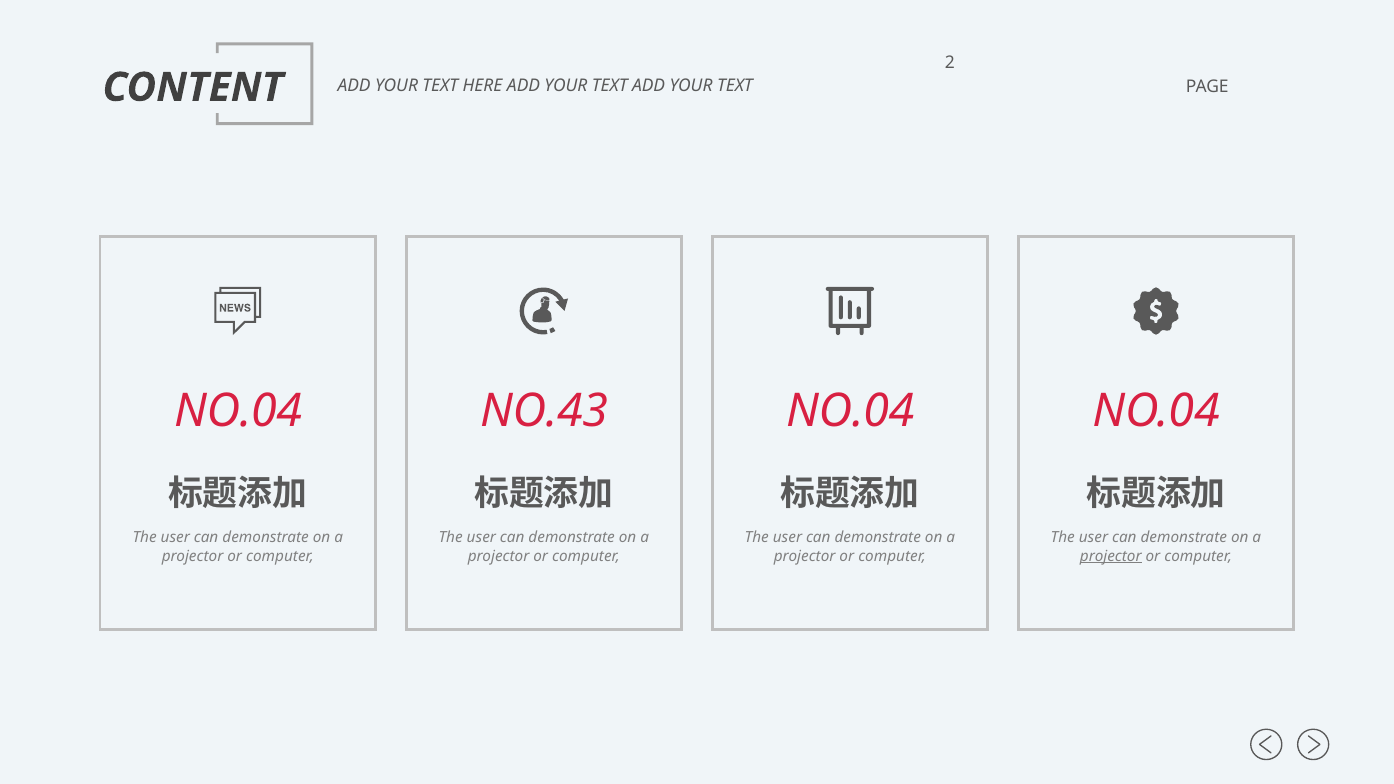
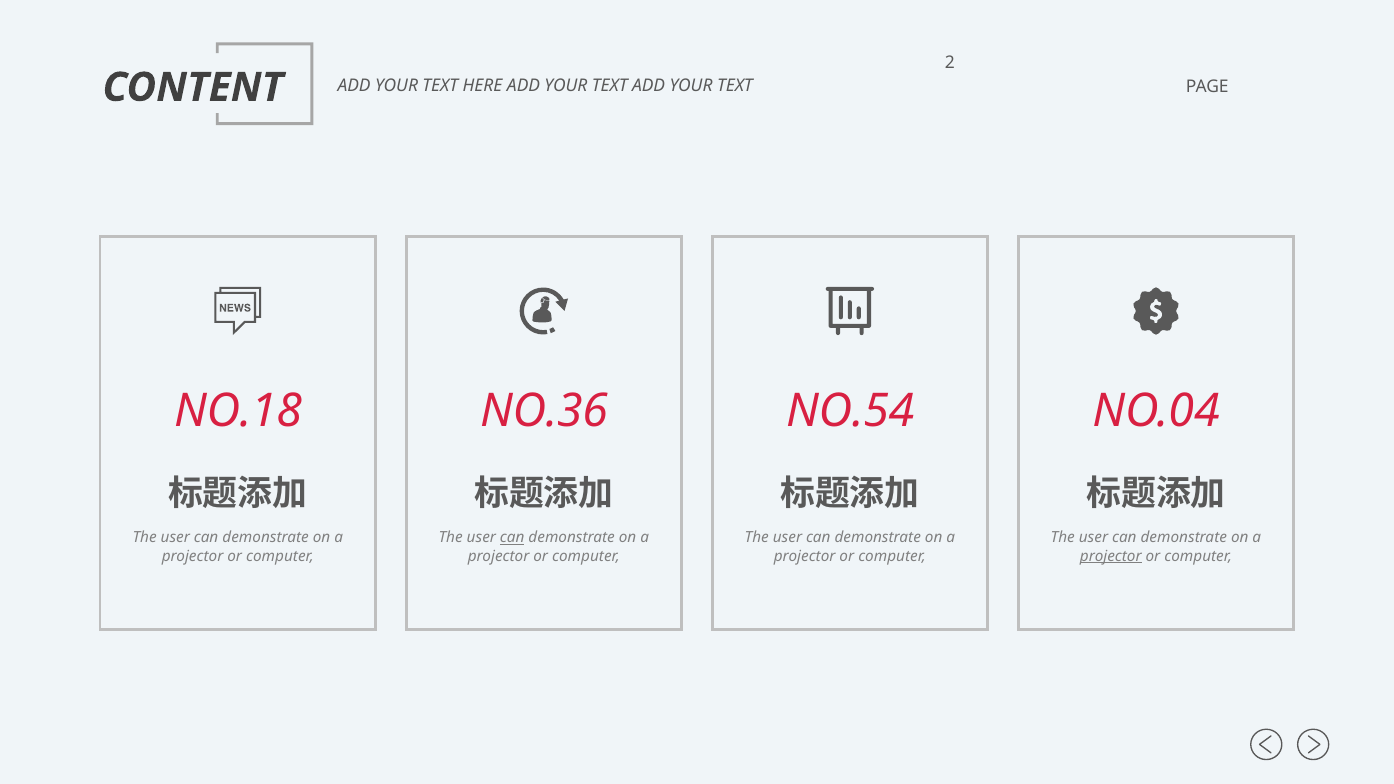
NO.04 at (238, 411): NO.04 -> NO.18
NO.43: NO.43 -> NO.36
NO.04 at (850, 411): NO.04 -> NO.54
can at (512, 538) underline: none -> present
